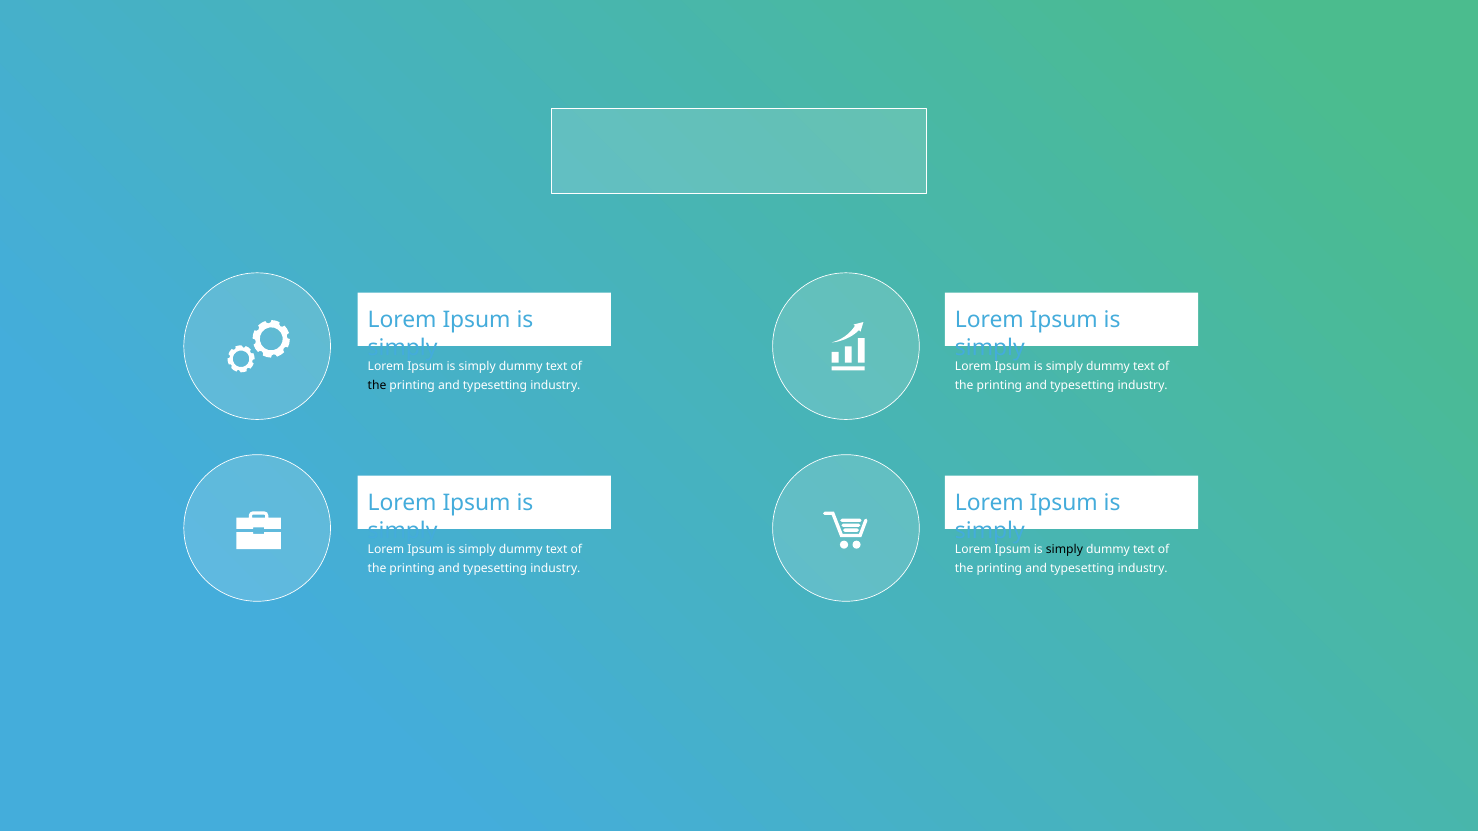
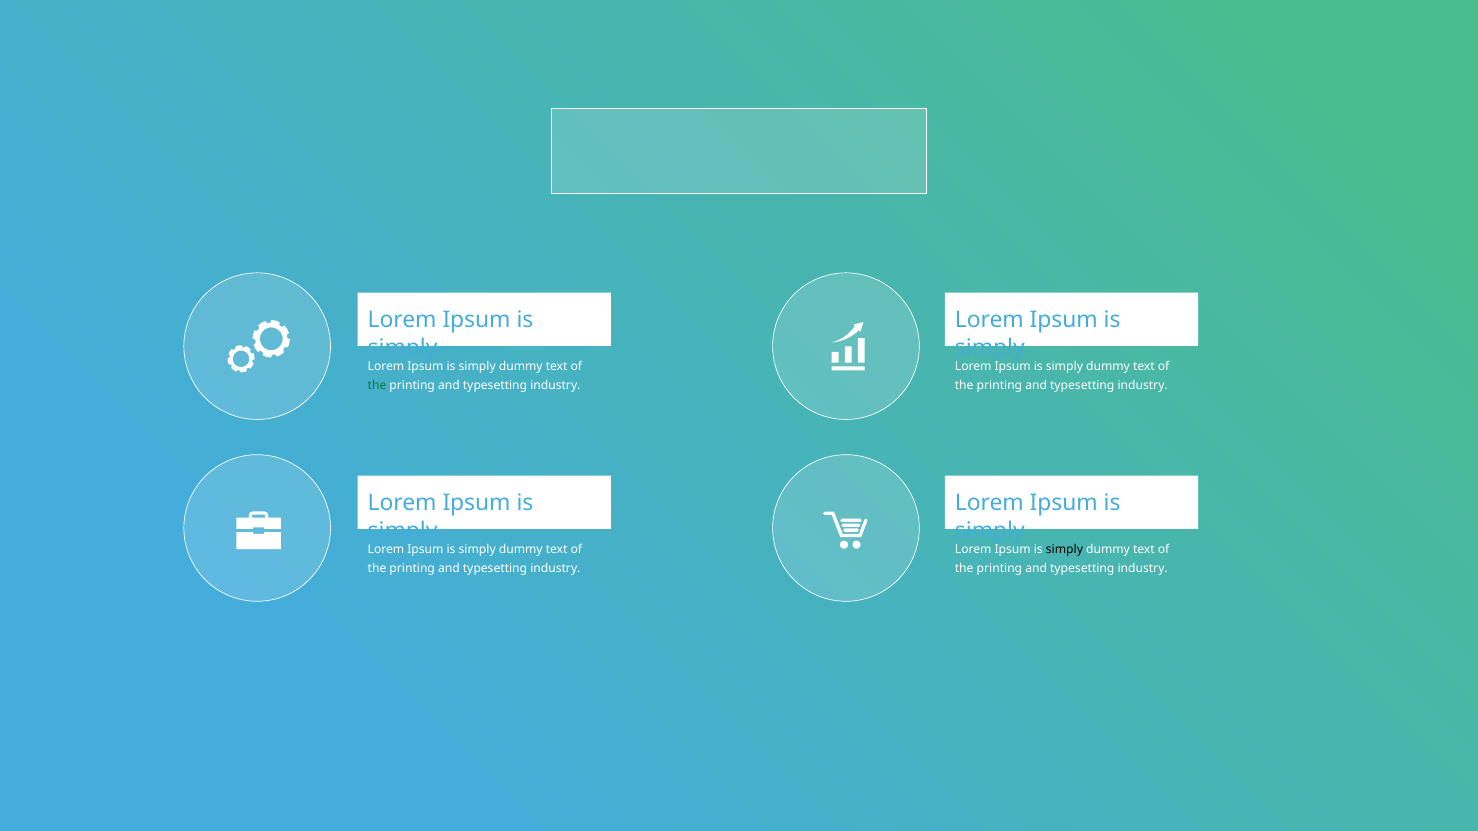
the at (377, 386) colour: black -> green
